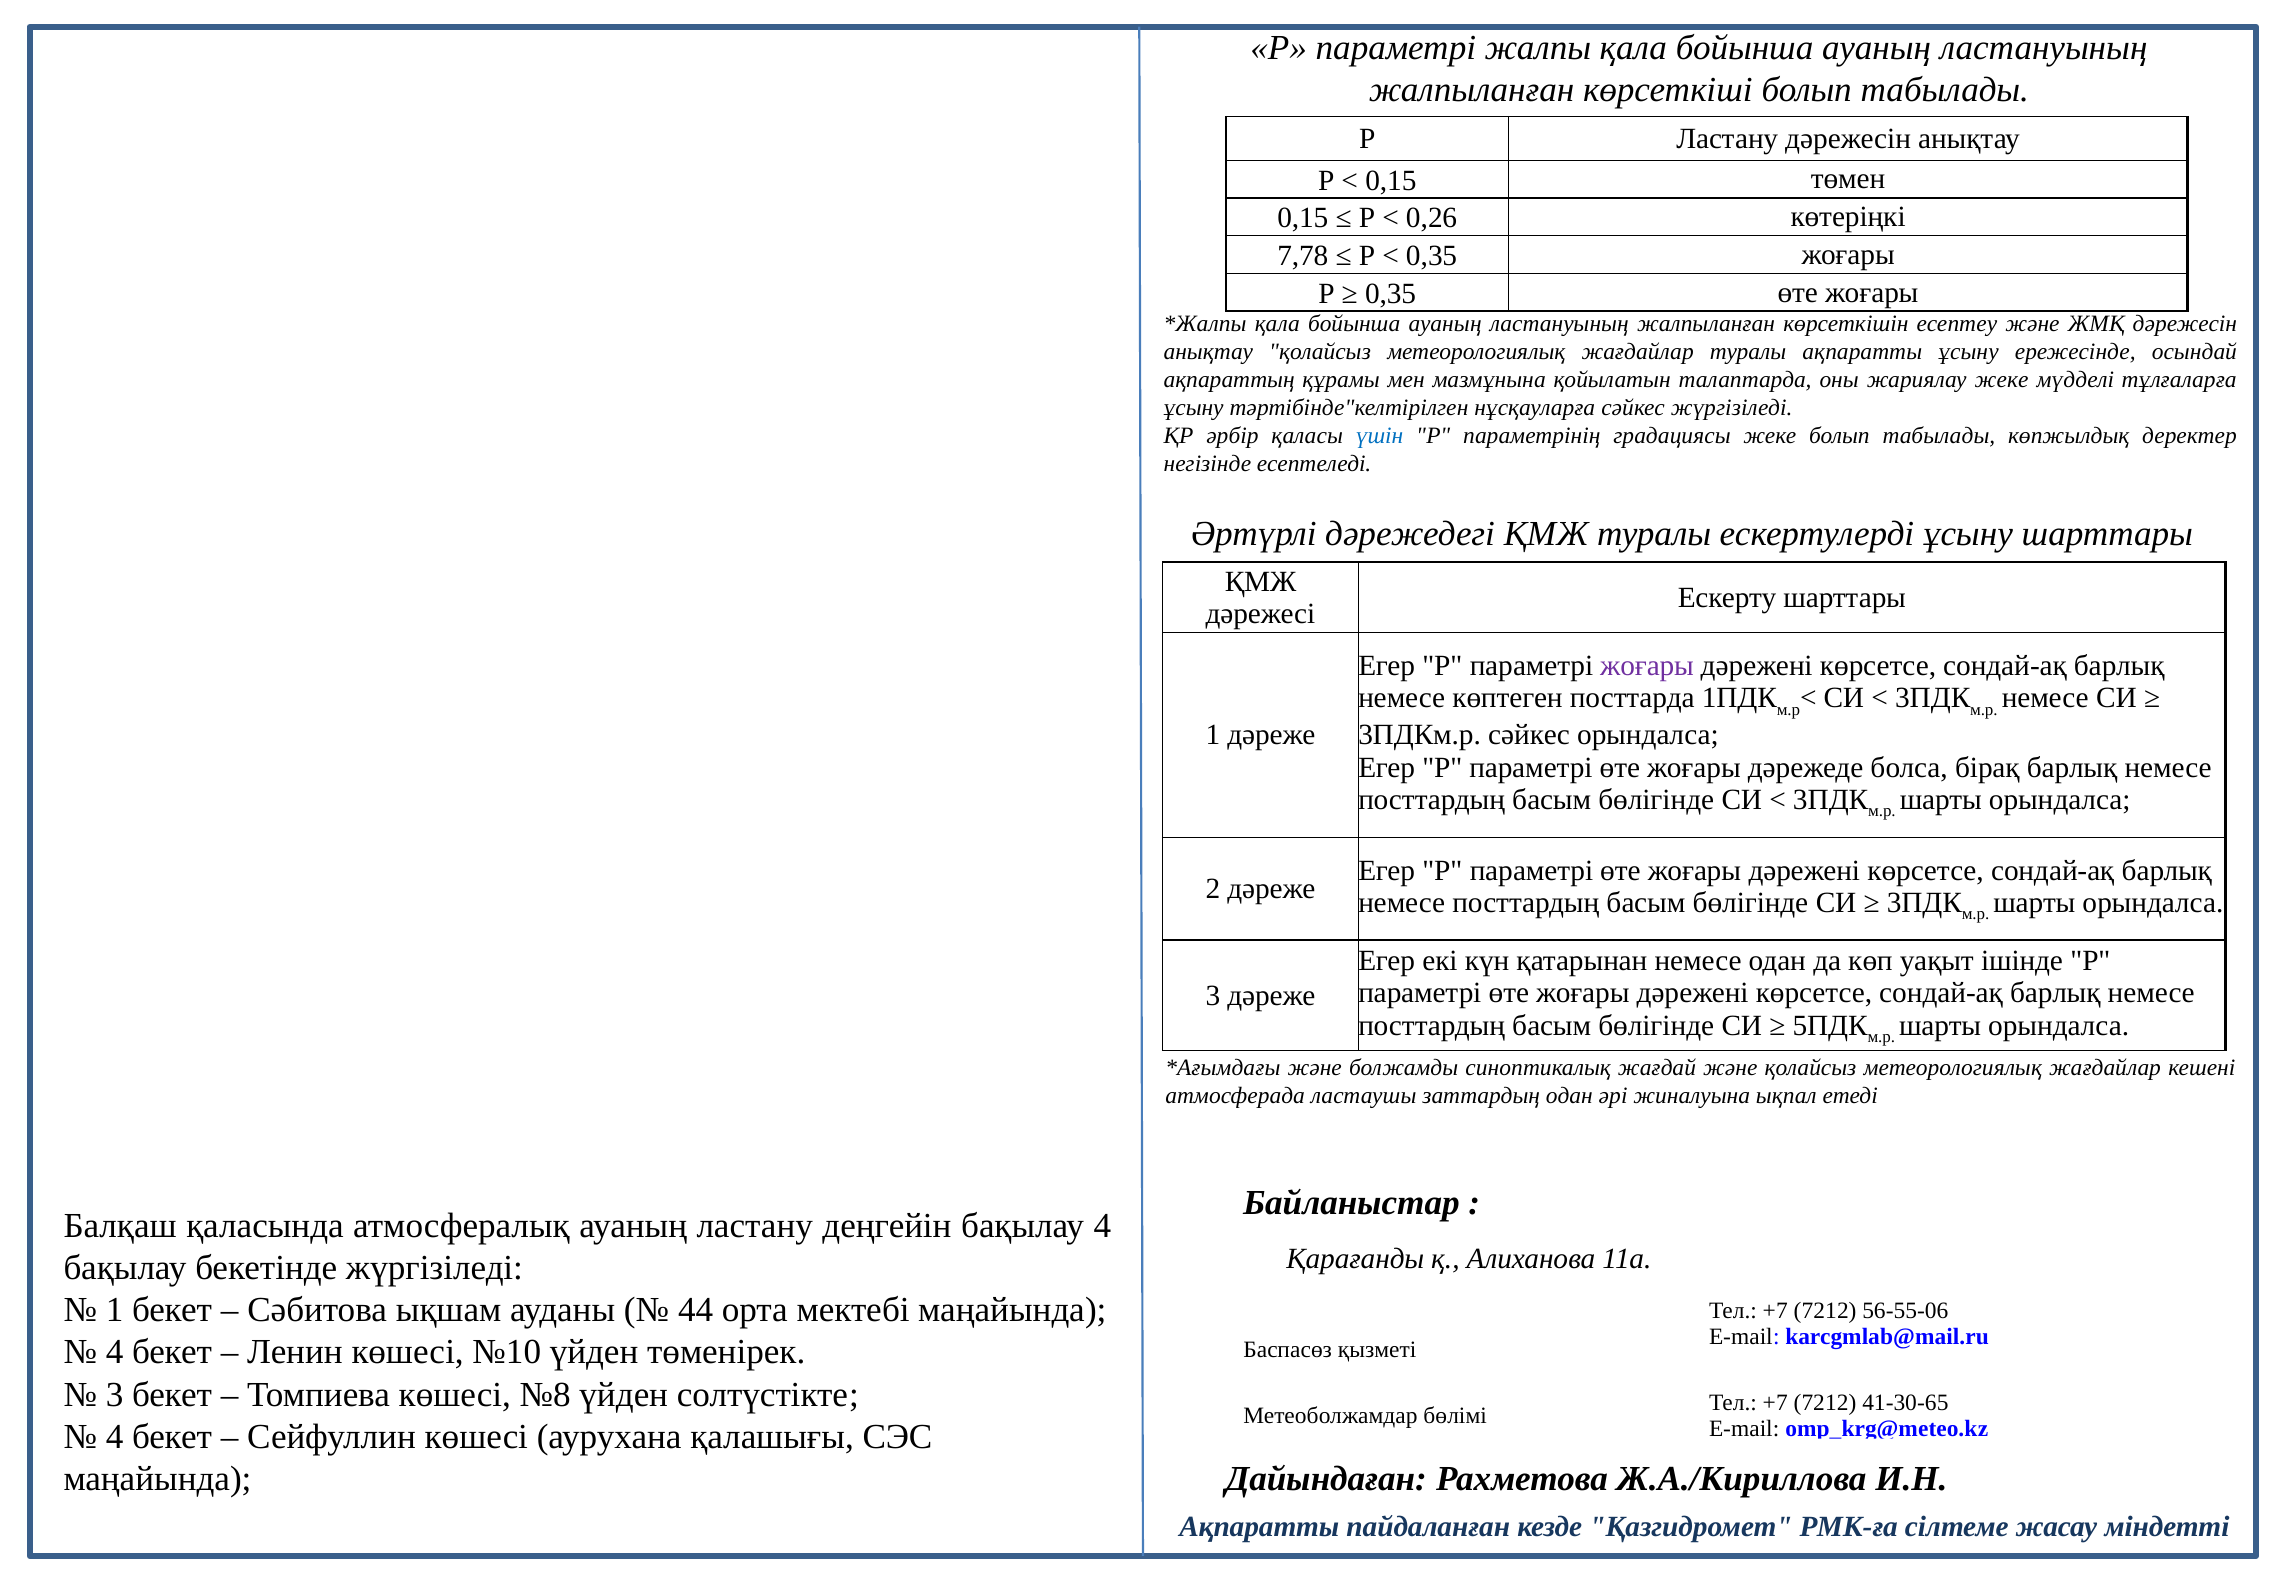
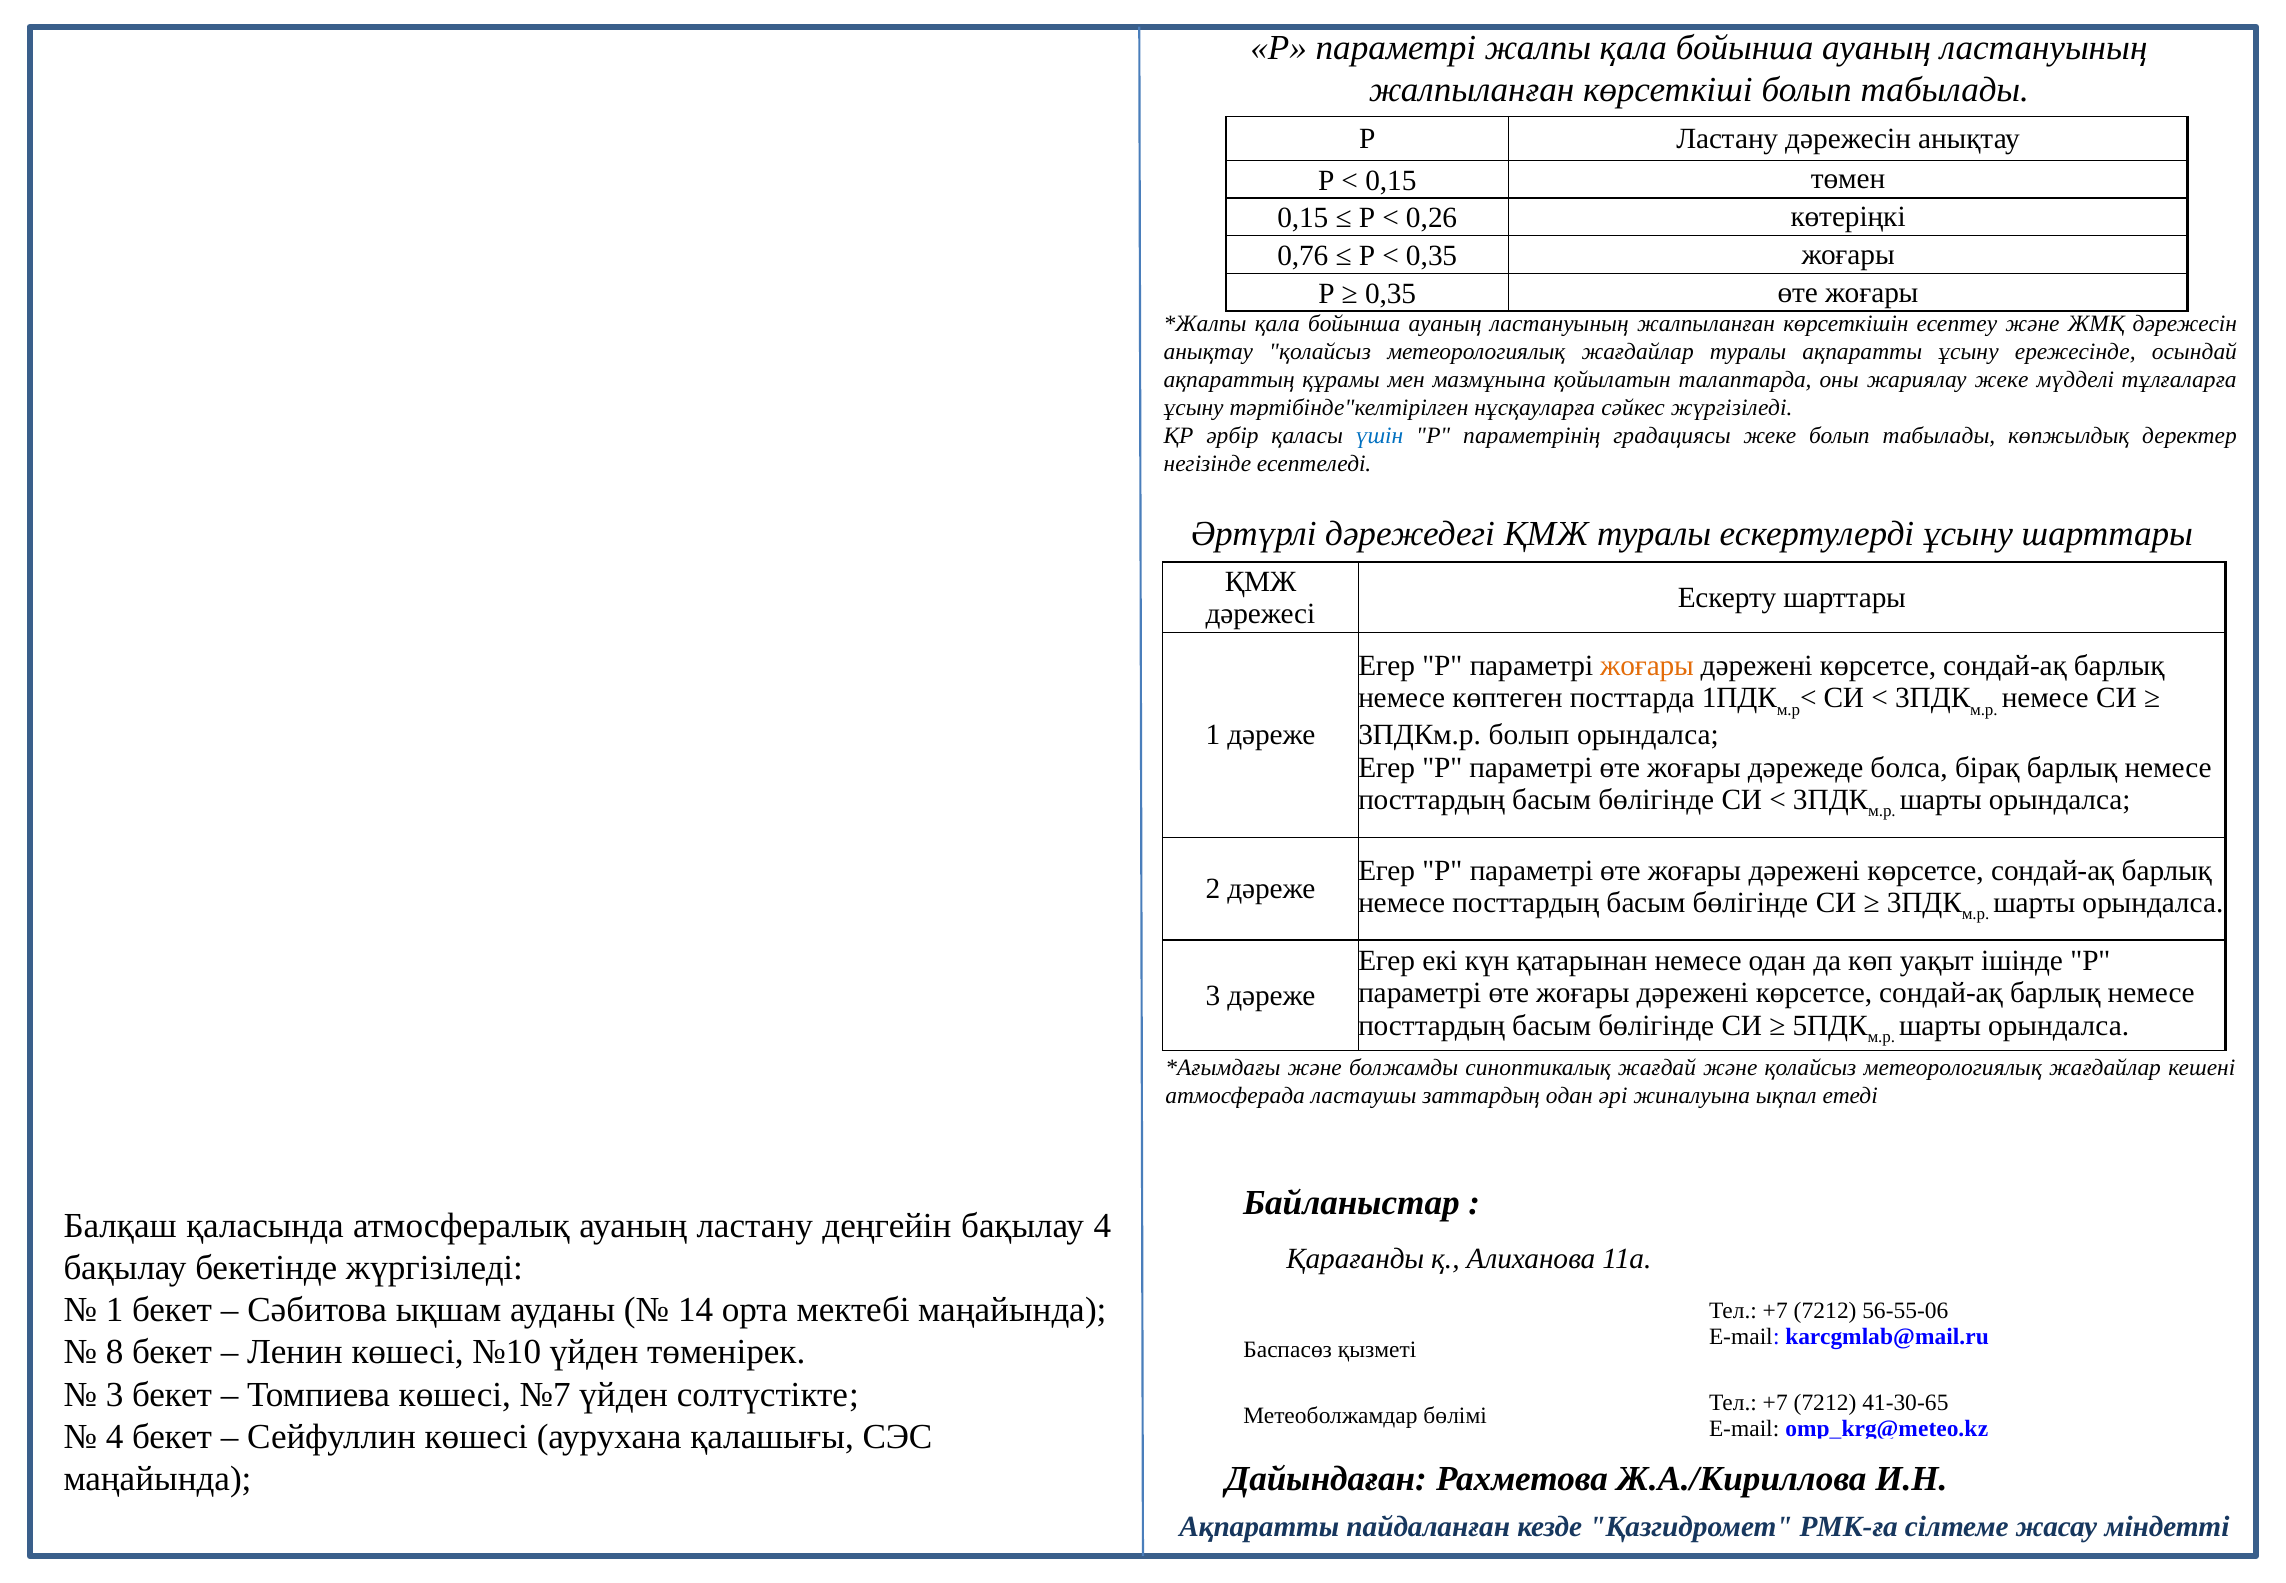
7,78: 7,78 -> 0,76
жоғары at (1647, 666) colour: purple -> orange
3ПДКм.р сәйкес: сәйкес -> болып
44: 44 -> 14
4 at (115, 1352): 4 -> 8
№8: №8 -> №7
